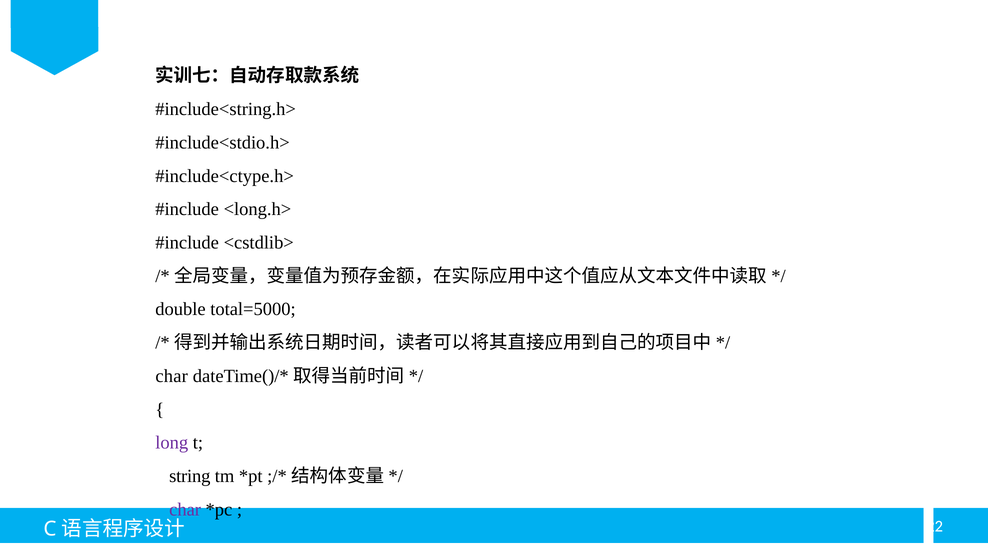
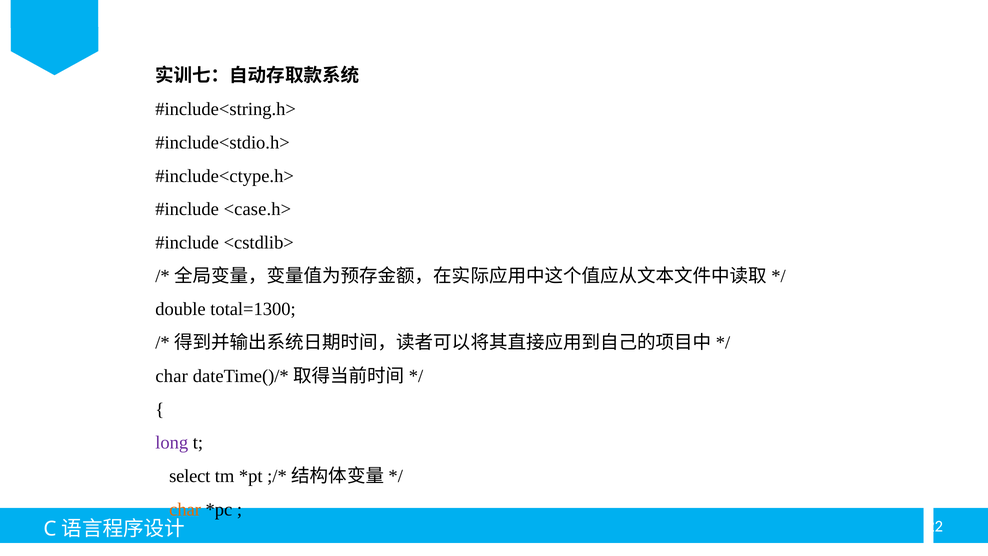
<long.h>: <long.h> -> <case.h>
total=5000: total=5000 -> total=1300
string: string -> select
char at (185, 509) colour: purple -> orange
